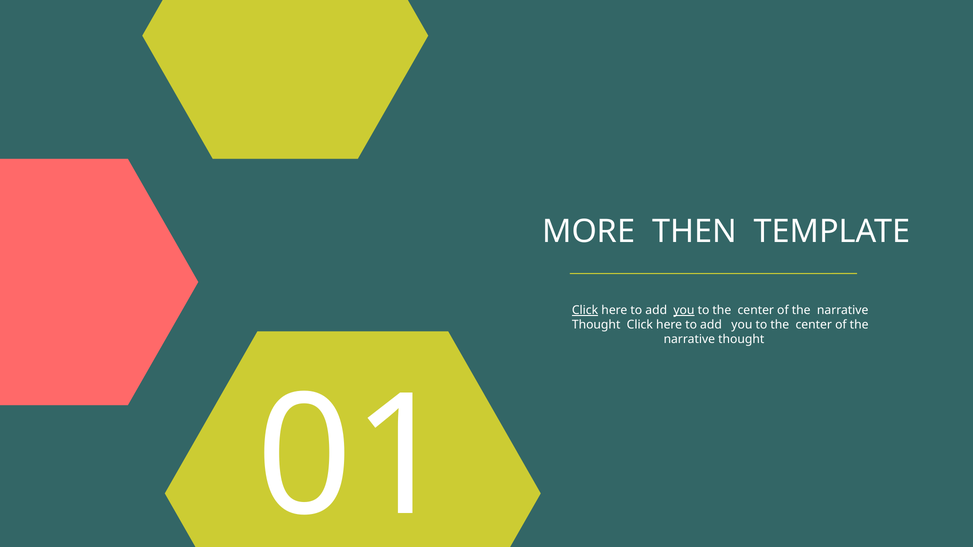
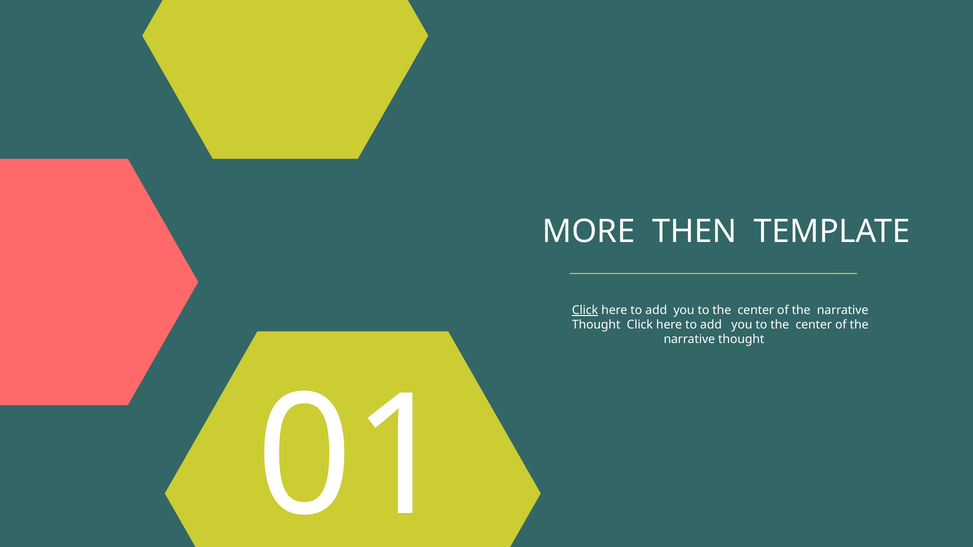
you at (684, 310) underline: present -> none
